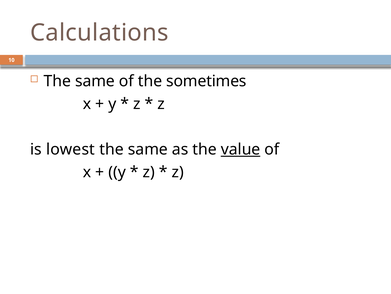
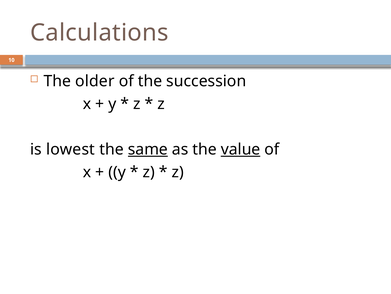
same at (95, 81): same -> older
sometimes: sometimes -> succession
same at (148, 149) underline: none -> present
